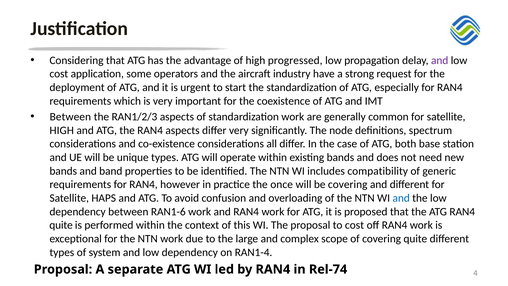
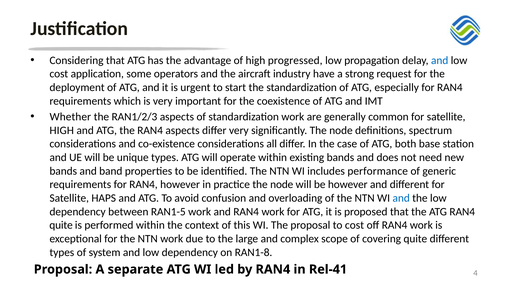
and at (440, 60) colour: purple -> blue
Between at (70, 117): Between -> Whether
compatibility: compatibility -> performance
practice the once: once -> node
be covering: covering -> however
RAN1-6: RAN1-6 -> RAN1-5
RAN1-4: RAN1-4 -> RAN1-8
Rel-74: Rel-74 -> Rel-41
